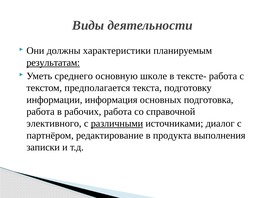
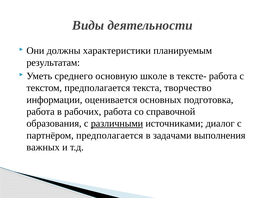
результатам underline: present -> none
подготовку: подготовку -> творчество
информация: информация -> оценивается
элективного: элективного -> образования
партнёром редактирование: редактирование -> предполагается
продукта: продукта -> задачами
записки: записки -> важных
